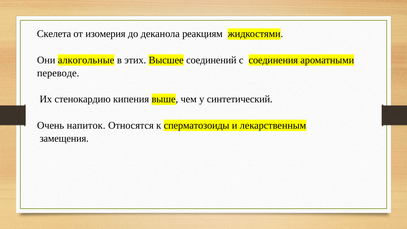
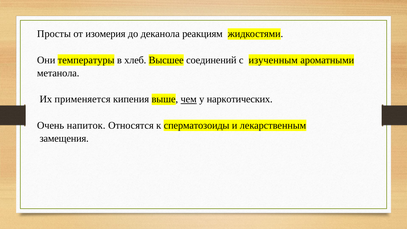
Скелета: Скелета -> Просты
алкогольные: алкогольные -> температуры
этих: этих -> хлеб
соединения: соединения -> изученным
переводе: переводе -> метанола
стенокардию: стенокардию -> применяется
чем underline: none -> present
синтетический: синтетический -> наркотических
